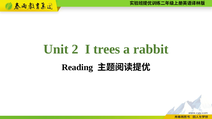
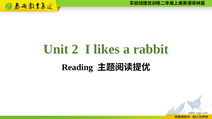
trees: trees -> likes
